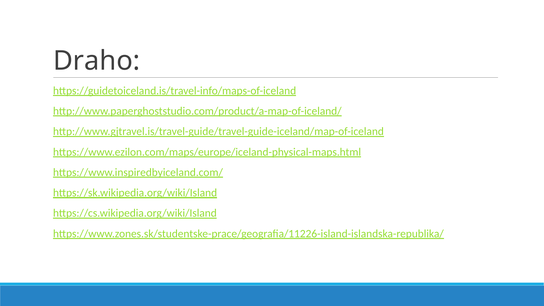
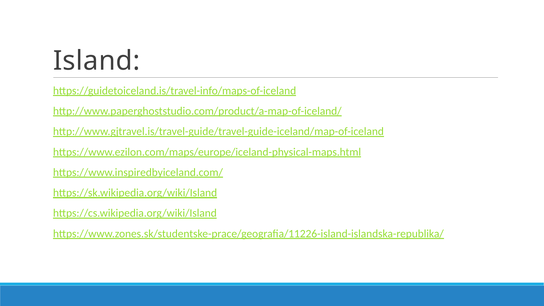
Draho: Draho -> Island
